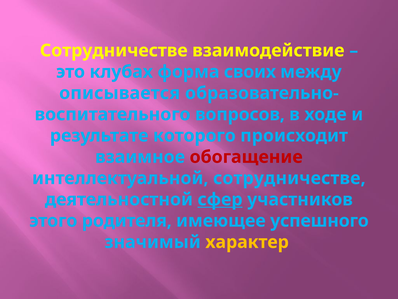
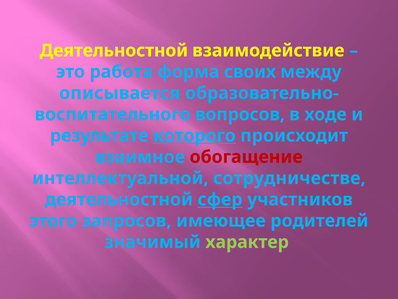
Сотрудничестве at (114, 50): Сотрудничестве -> Деятельностной
клубах: клубах -> работа
которого underline: none -> present
родителя: родителя -> запросов
успешного: успешного -> родителей
характер colour: yellow -> light green
